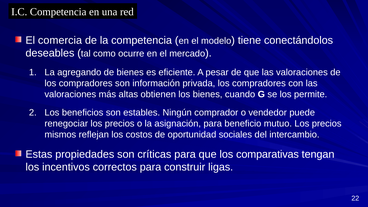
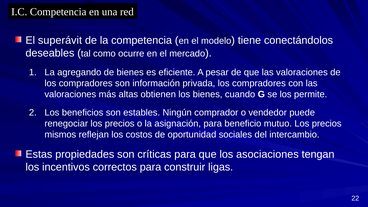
comercia: comercia -> superávit
comparativas: comparativas -> asociaciones
